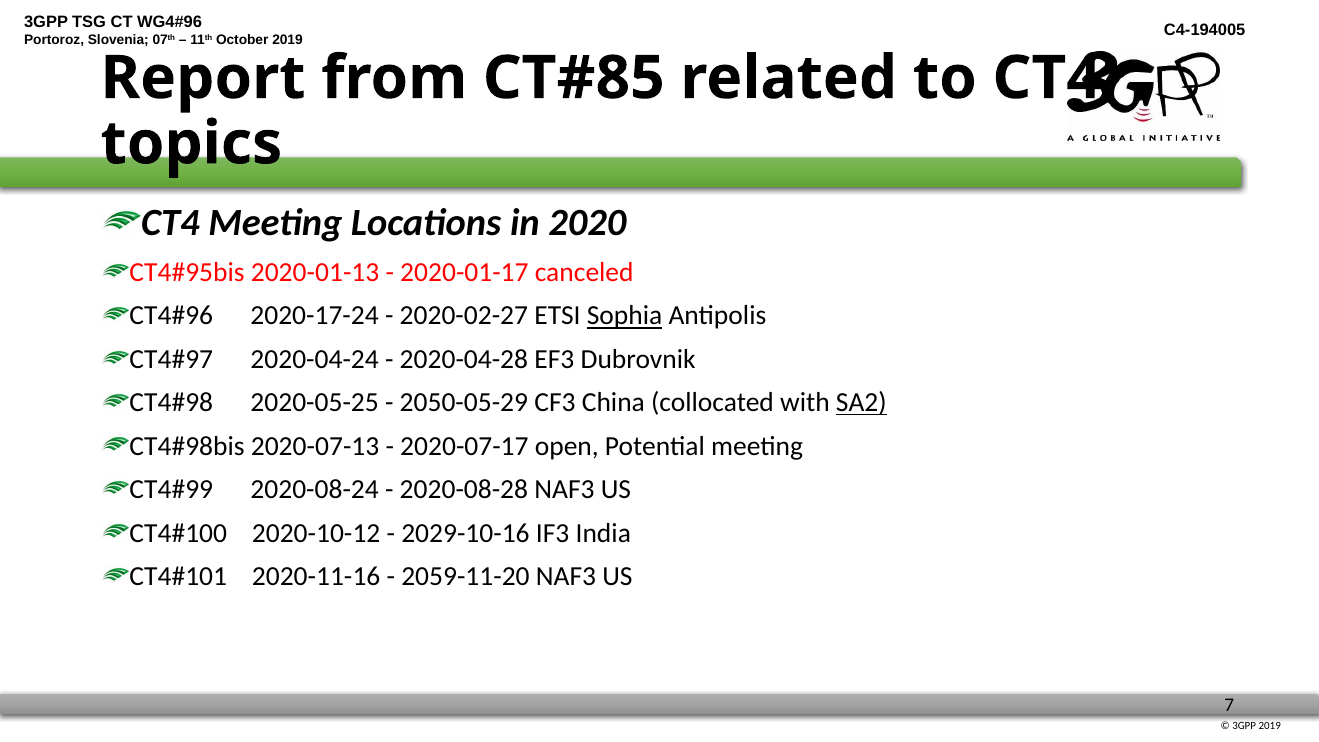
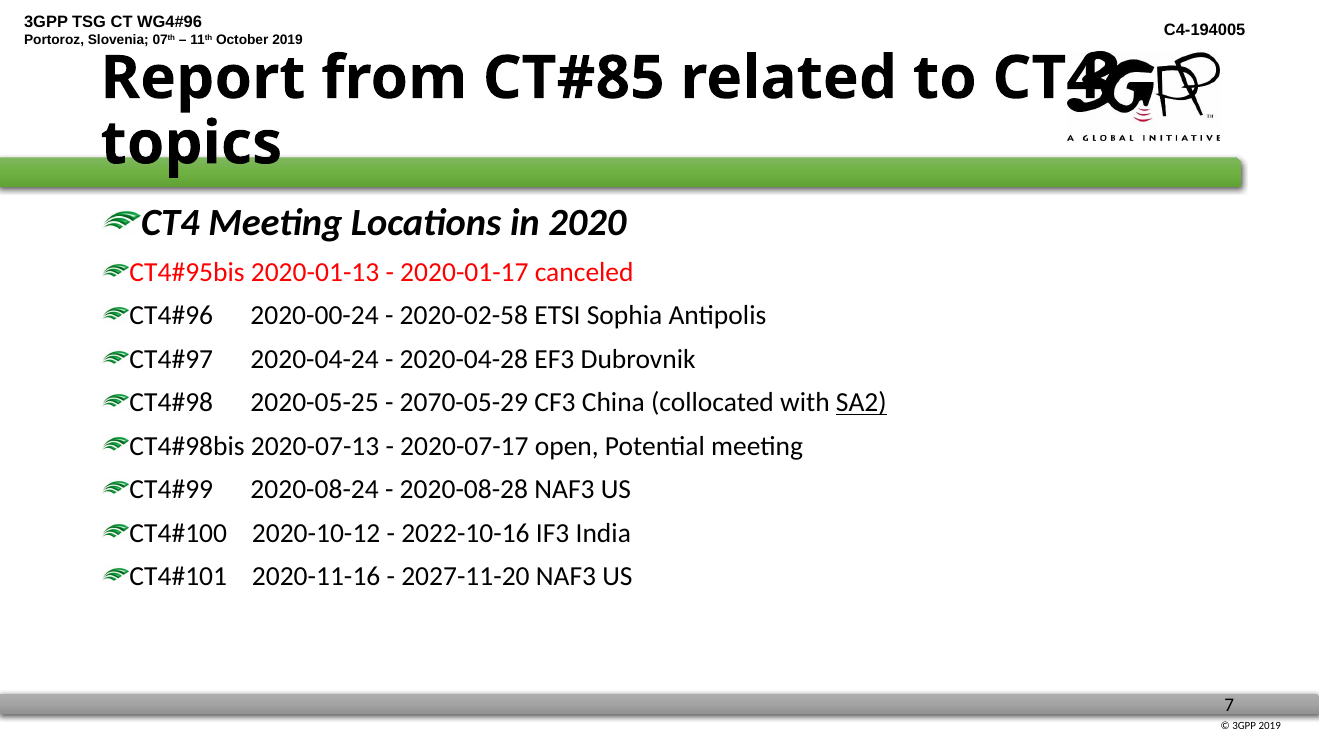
2020-17-24: 2020-17-24 -> 2020-00-24
2020-02-27: 2020-02-27 -> 2020-02-58
Sophia underline: present -> none
2050-05-29: 2050-05-29 -> 2070-05-29
2029-10-16: 2029-10-16 -> 2022-10-16
2059-11-20: 2059-11-20 -> 2027-11-20
